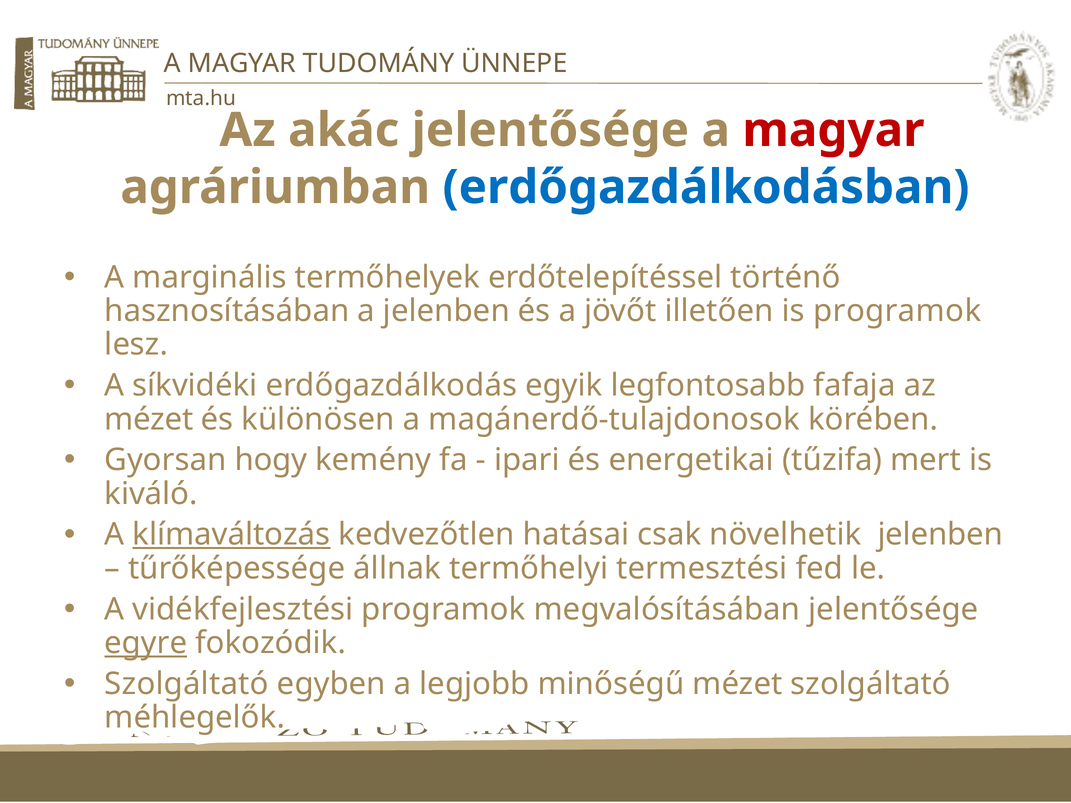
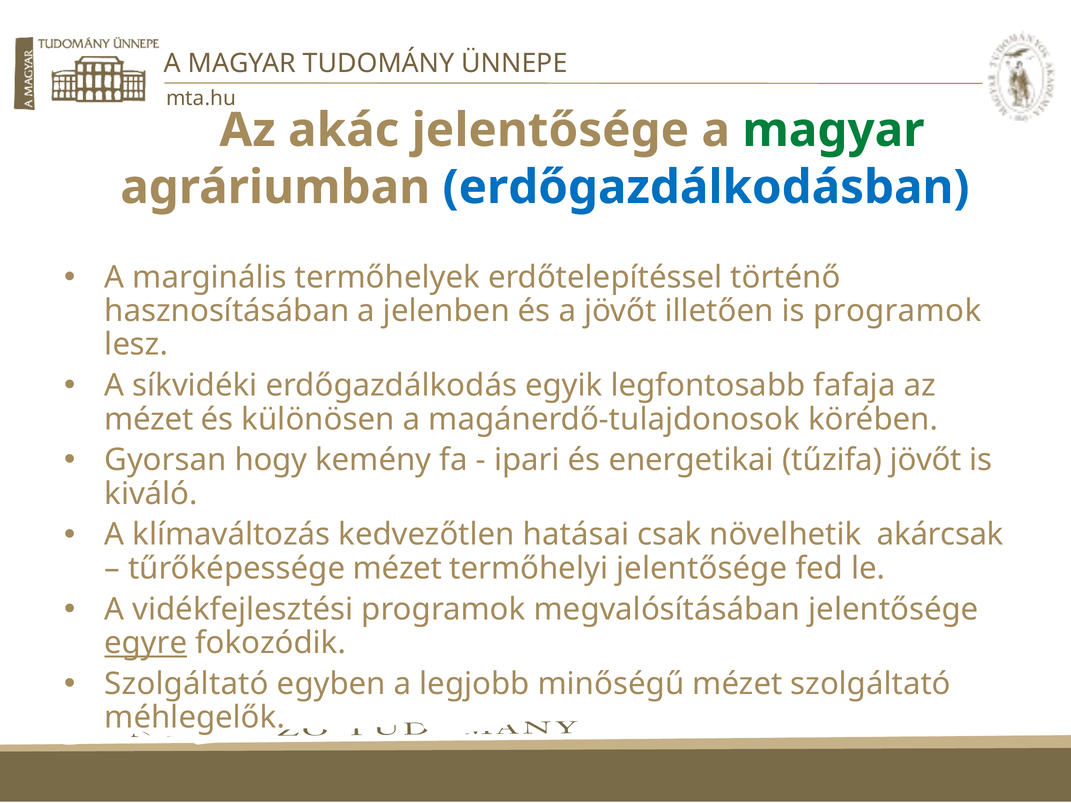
magyar at (833, 130) colour: red -> green
tűzifa mert: mert -> jövőt
klímaváltozás underline: present -> none
növelhetik jelenben: jelenben -> akárcsak
tűrőképessége állnak: állnak -> mézet
termőhelyi termesztési: termesztési -> jelentősége
